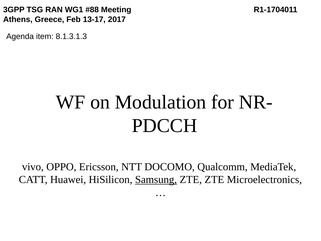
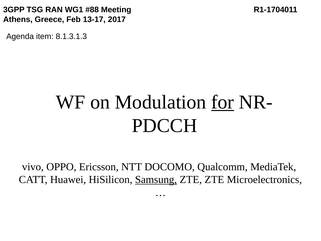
for underline: none -> present
